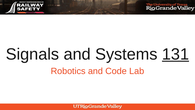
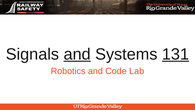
and at (77, 54) underline: none -> present
